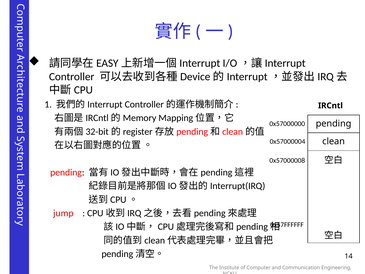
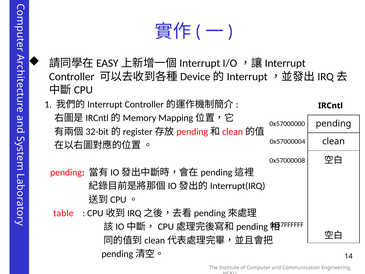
jump: jump -> table
